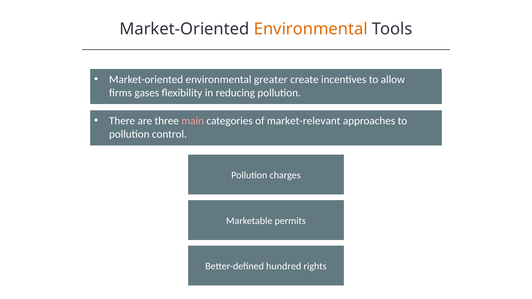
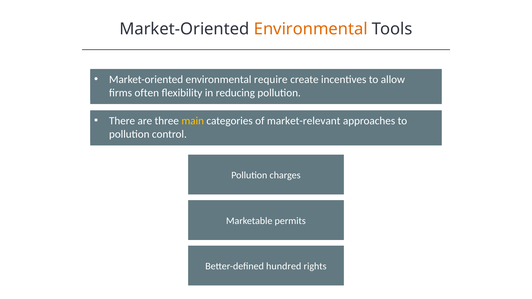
greater: greater -> require
gases: gases -> often
main colour: pink -> yellow
